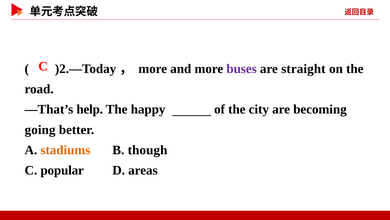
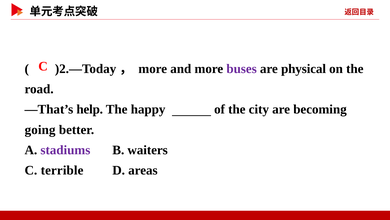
straight: straight -> physical
stadiums colour: orange -> purple
though: though -> waiters
popular: popular -> terrible
